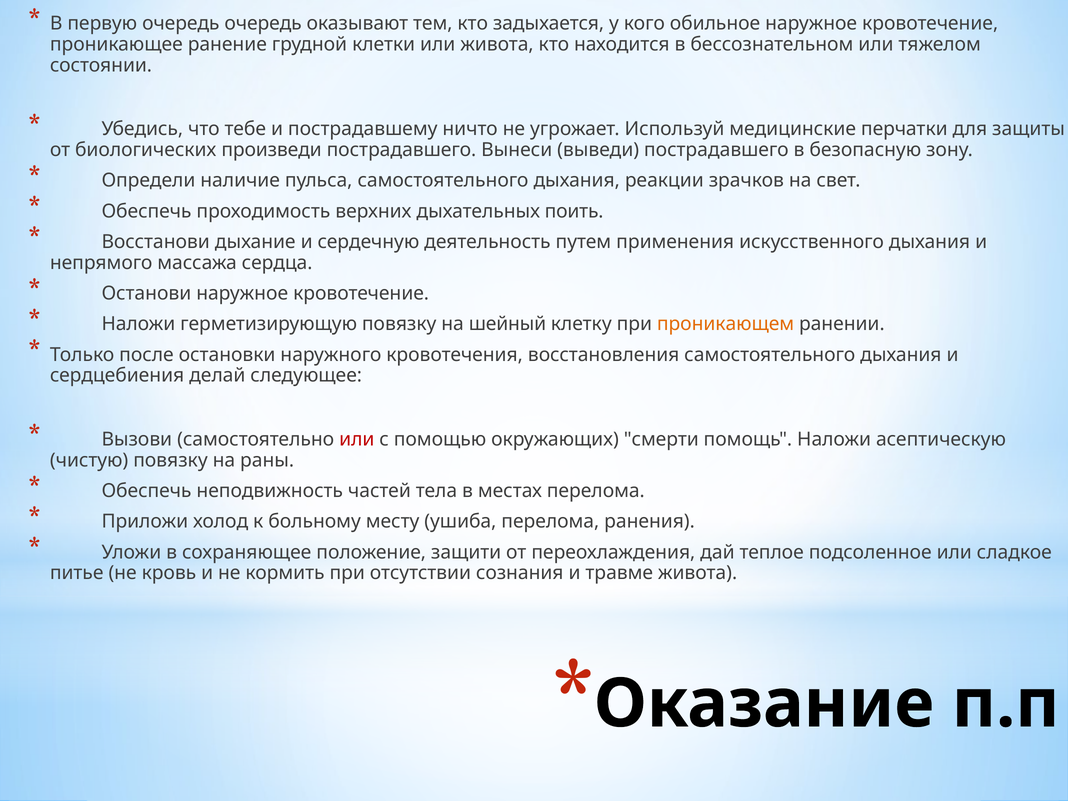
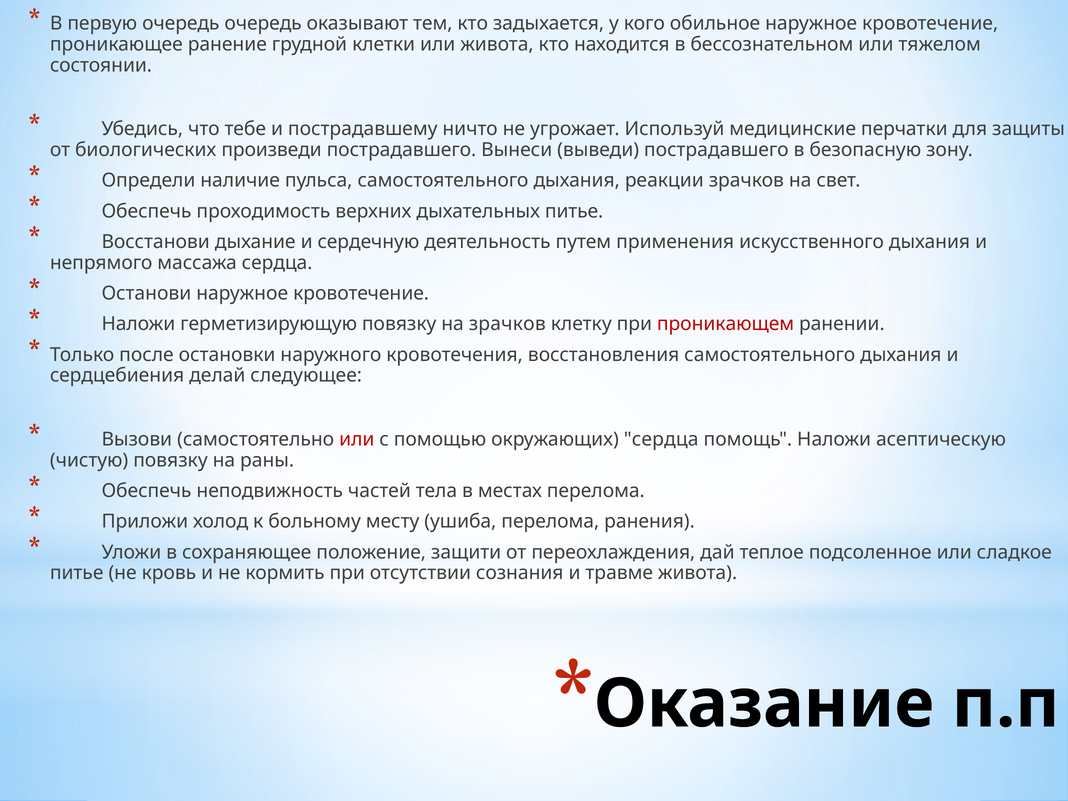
дыхательных поить: поить -> питье
на шейный: шейный -> зрачков
проникающем colour: orange -> red
окружающих смерти: смерти -> сердца
